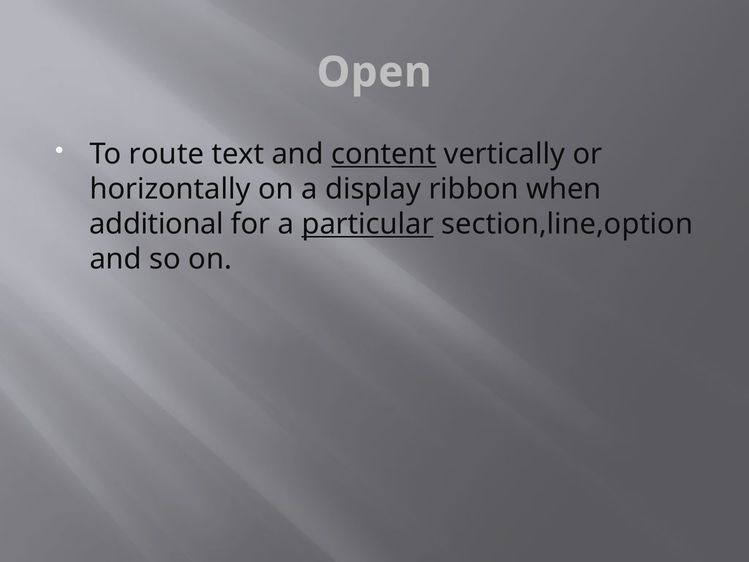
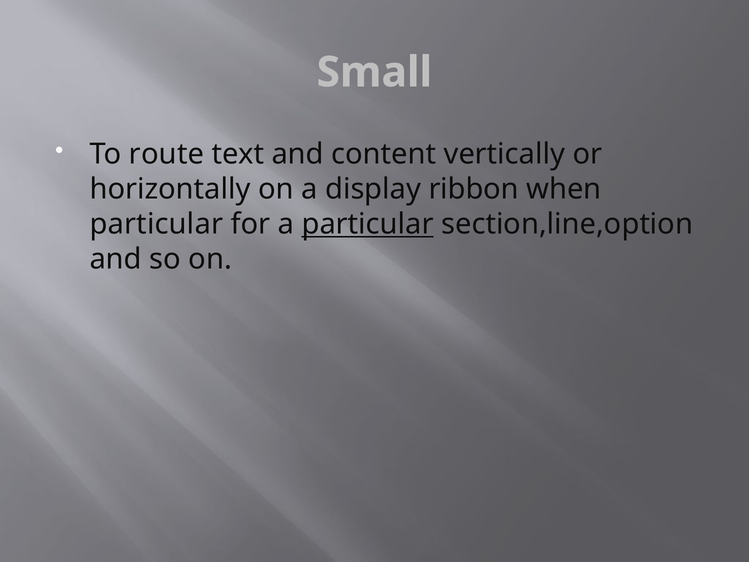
Open: Open -> Small
content underline: present -> none
additional at (157, 224): additional -> particular
